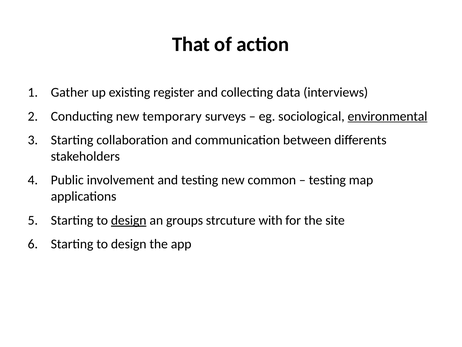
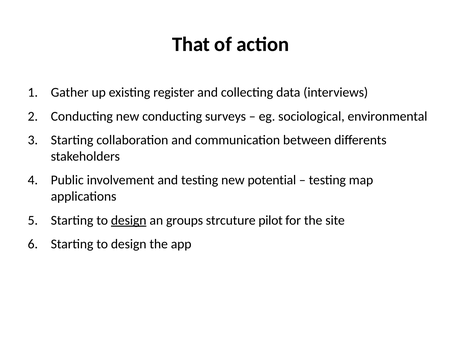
new temporary: temporary -> conducting
environmental underline: present -> none
common: common -> potential
with: with -> pilot
